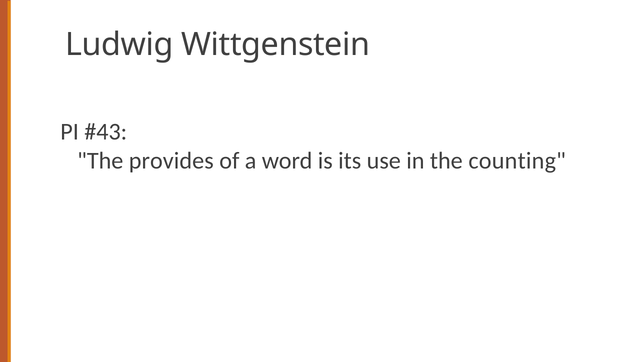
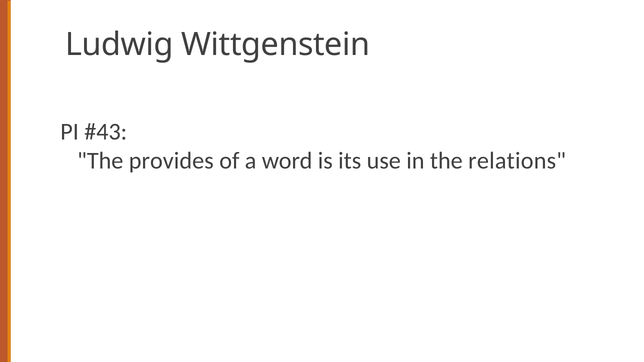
counting: counting -> relations
